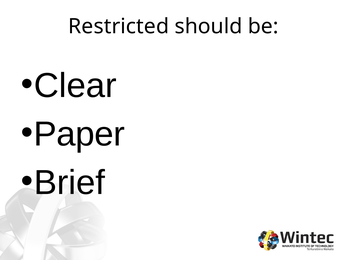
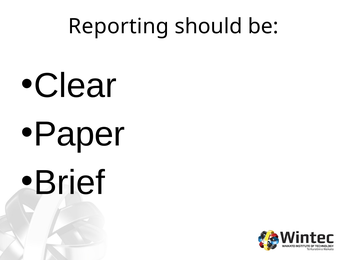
Restricted: Restricted -> Reporting
